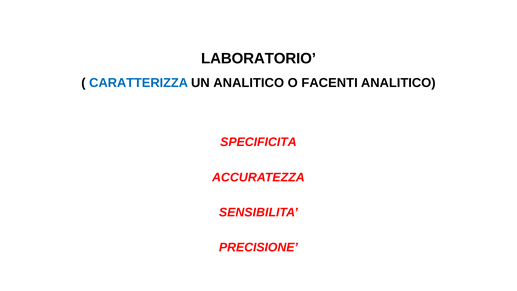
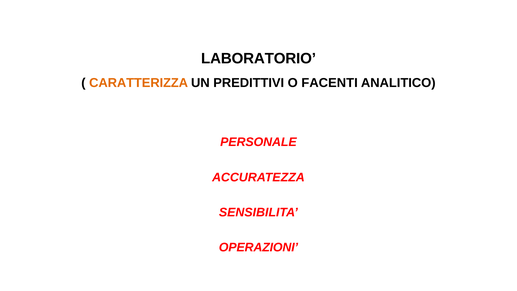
CARATTERIZZA colour: blue -> orange
UN ANALITICO: ANALITICO -> PREDITTIVI
SPECIFICITA: SPECIFICITA -> PERSONALE
PRECISIONE: PRECISIONE -> OPERAZIONI
